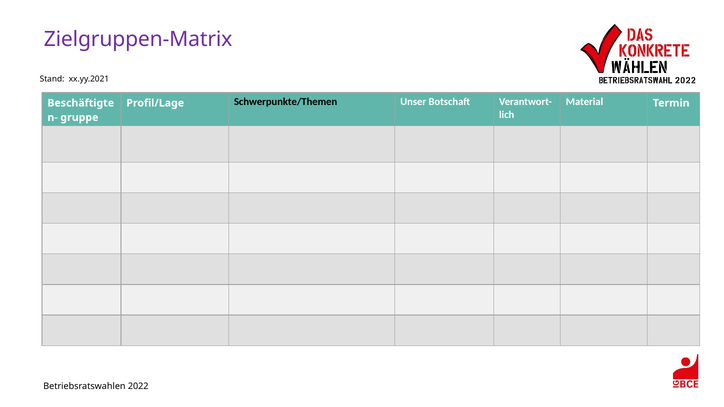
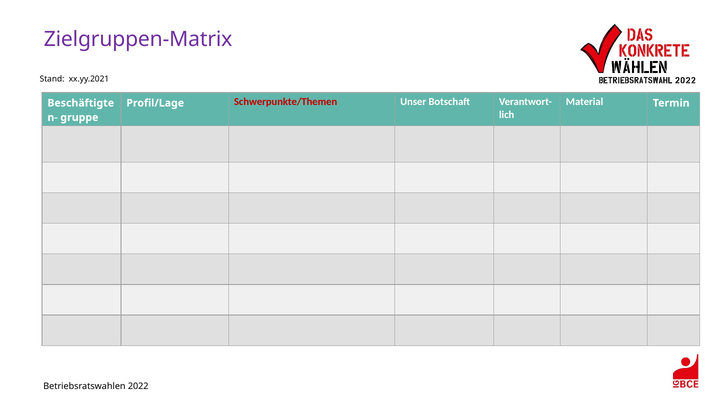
Schwerpunkte/Themen colour: black -> red
